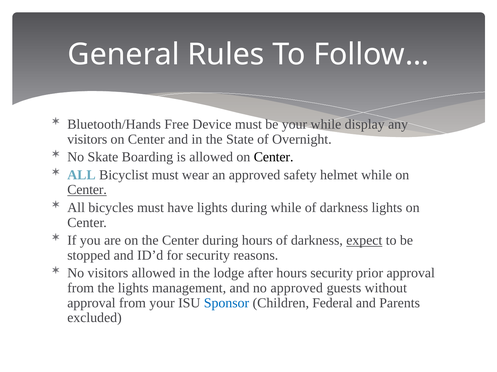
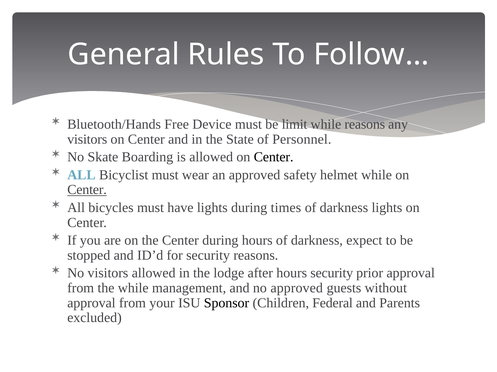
be your: your -> limit
while display: display -> reasons
Overnight: Overnight -> Personnel
during while: while -> times
expect underline: present -> none
the lights: lights -> while
Sponsor colour: blue -> black
